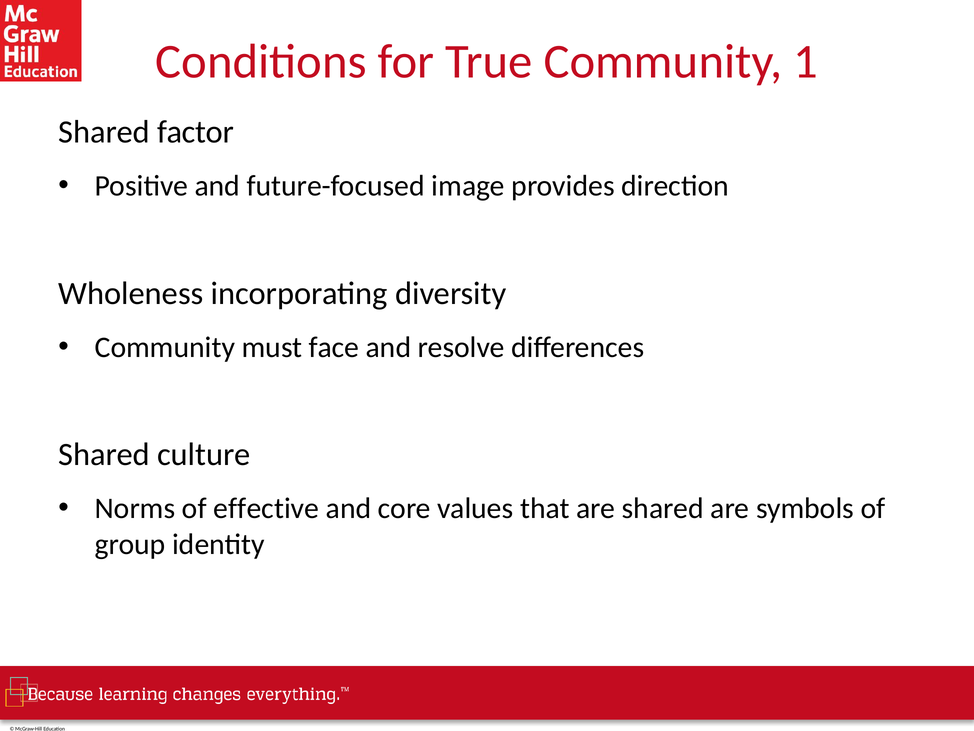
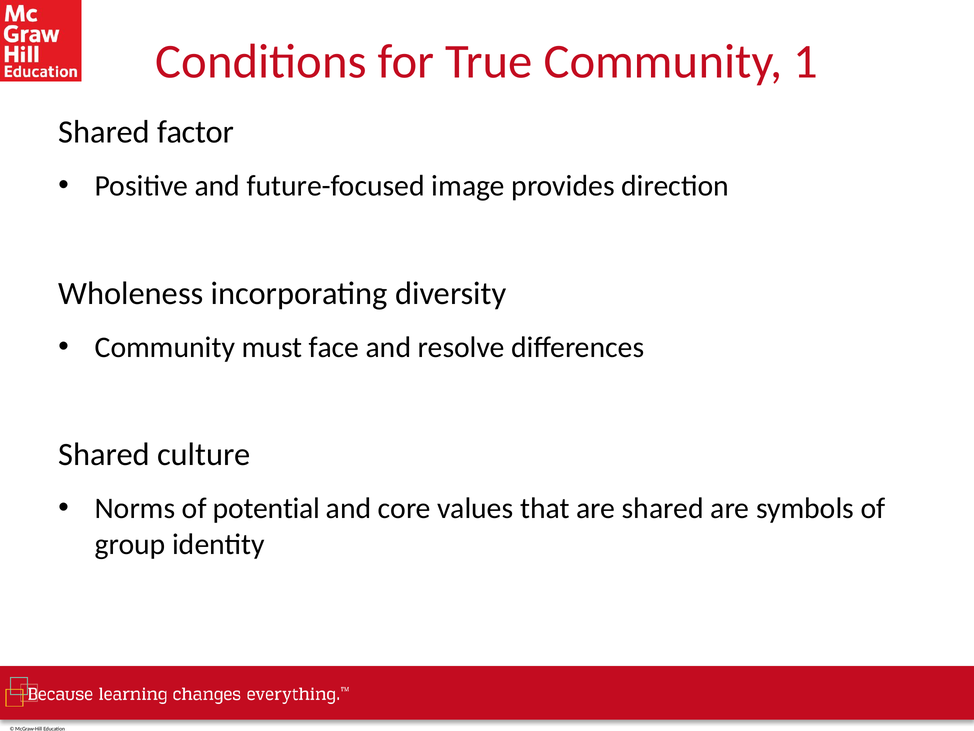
effective: effective -> potential
